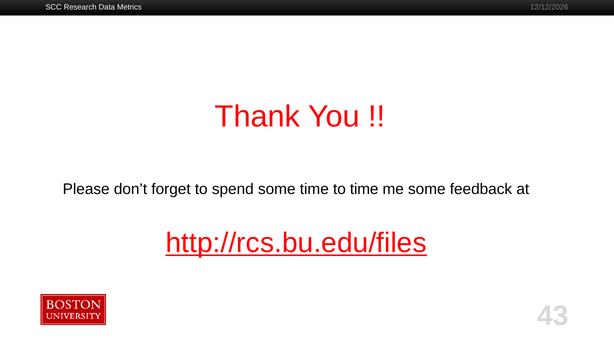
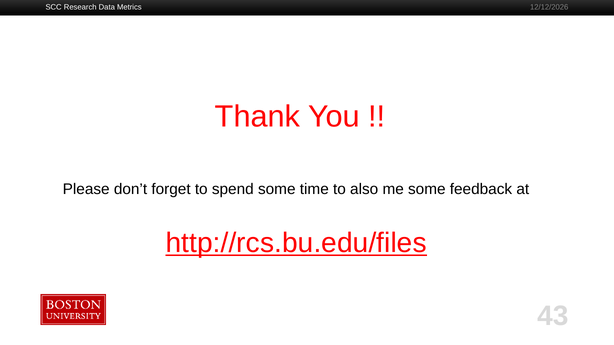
to time: time -> also
